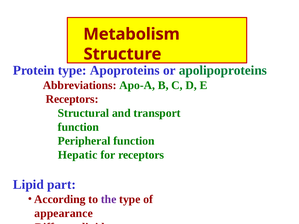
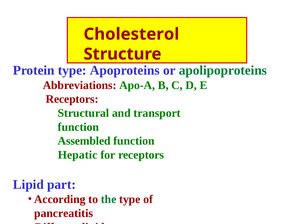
Metabolism: Metabolism -> Cholesterol
Peripheral: Peripheral -> Assembled
the colour: purple -> green
appearance: appearance -> pancreatitis
